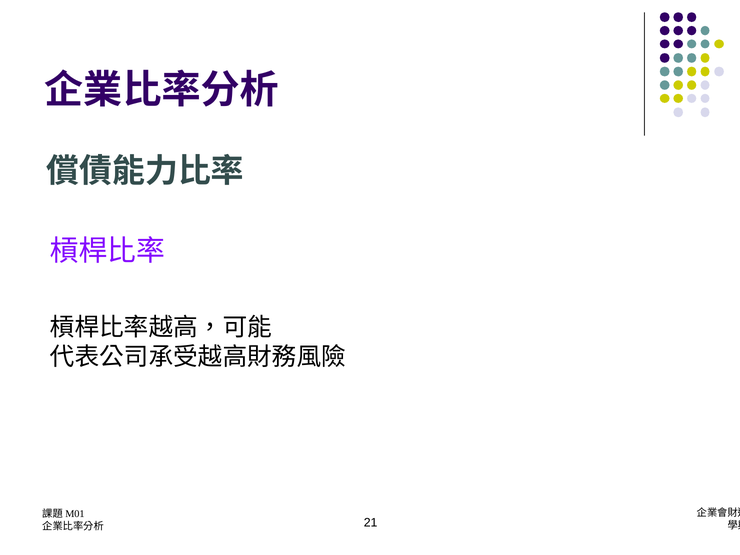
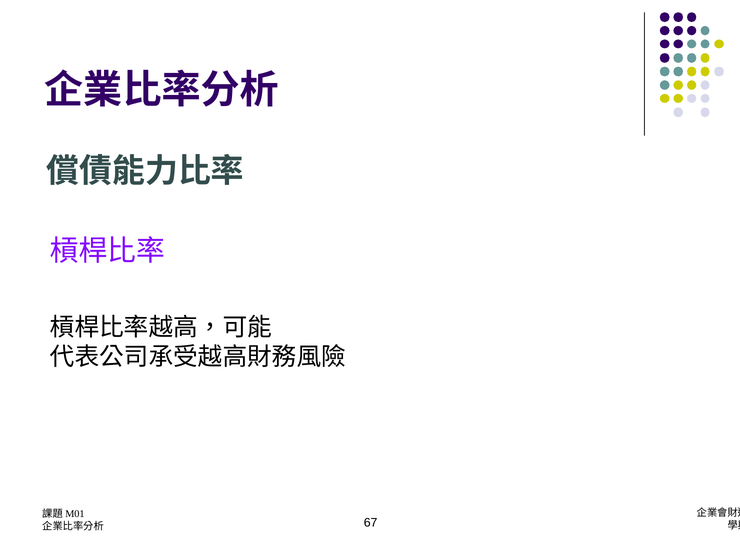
21: 21 -> 67
